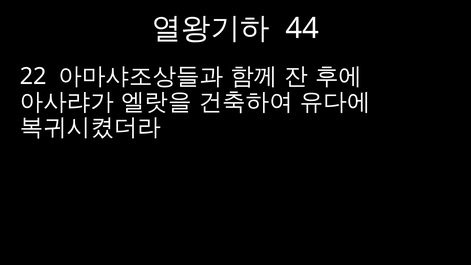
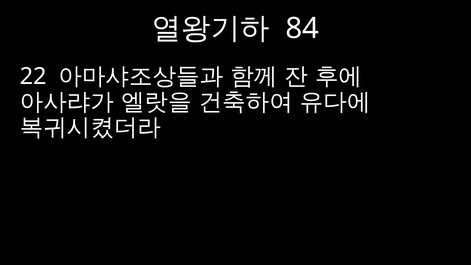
44: 44 -> 84
